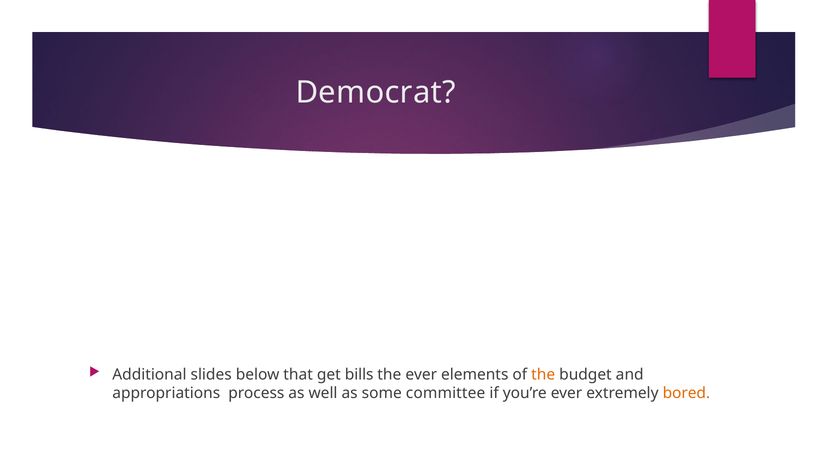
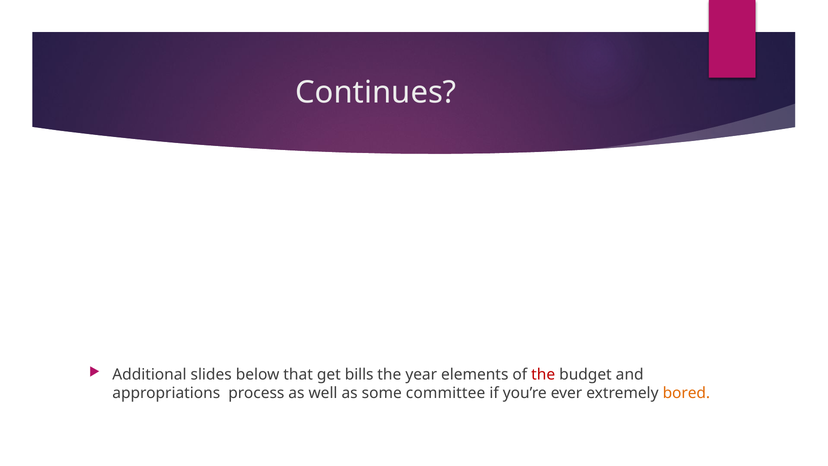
Democrat: Democrat -> Continues
the ever: ever -> year
the at (543, 374) colour: orange -> red
